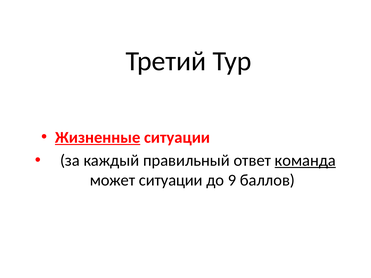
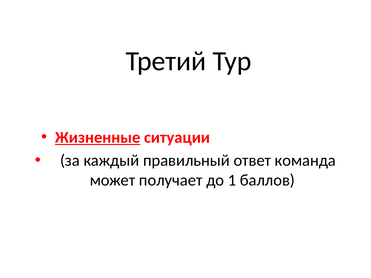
команда underline: present -> none
может ситуации: ситуации -> получает
9: 9 -> 1
